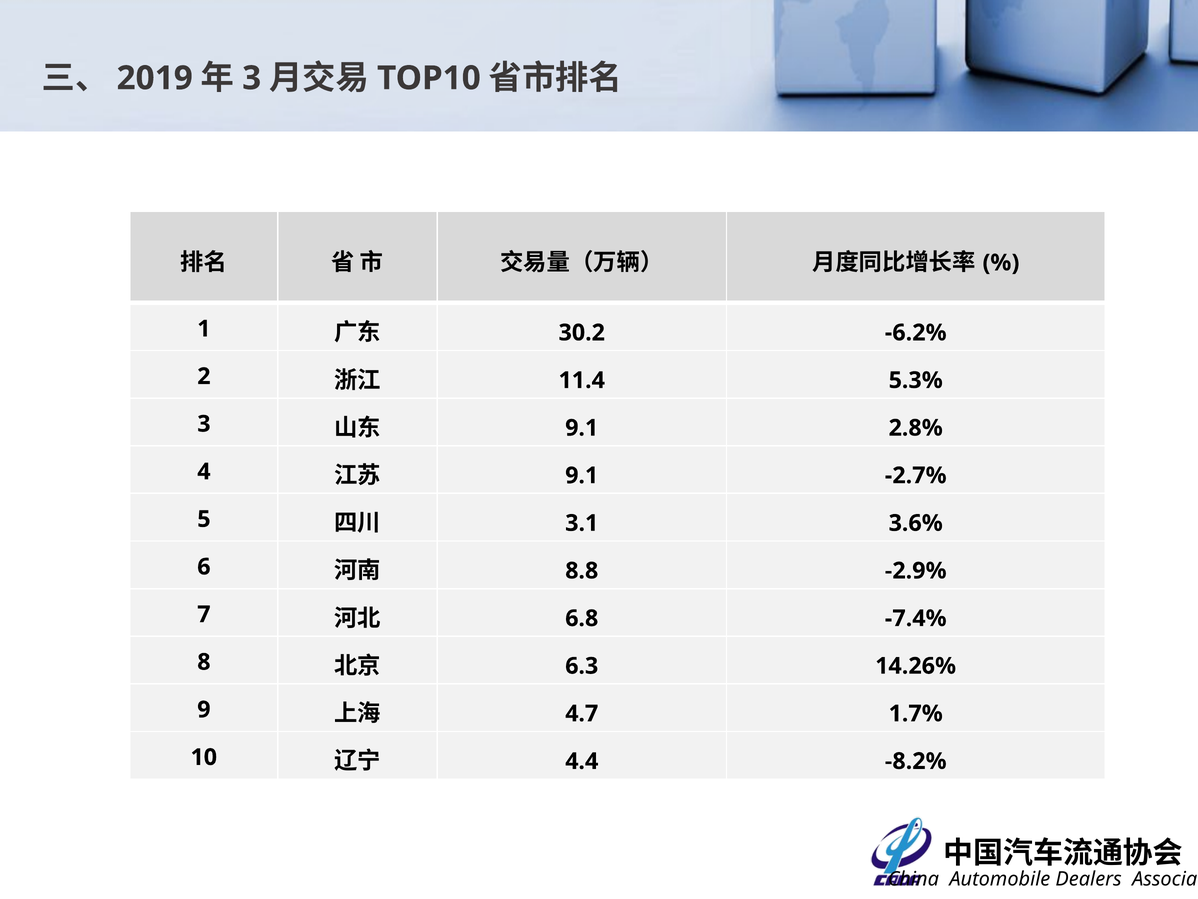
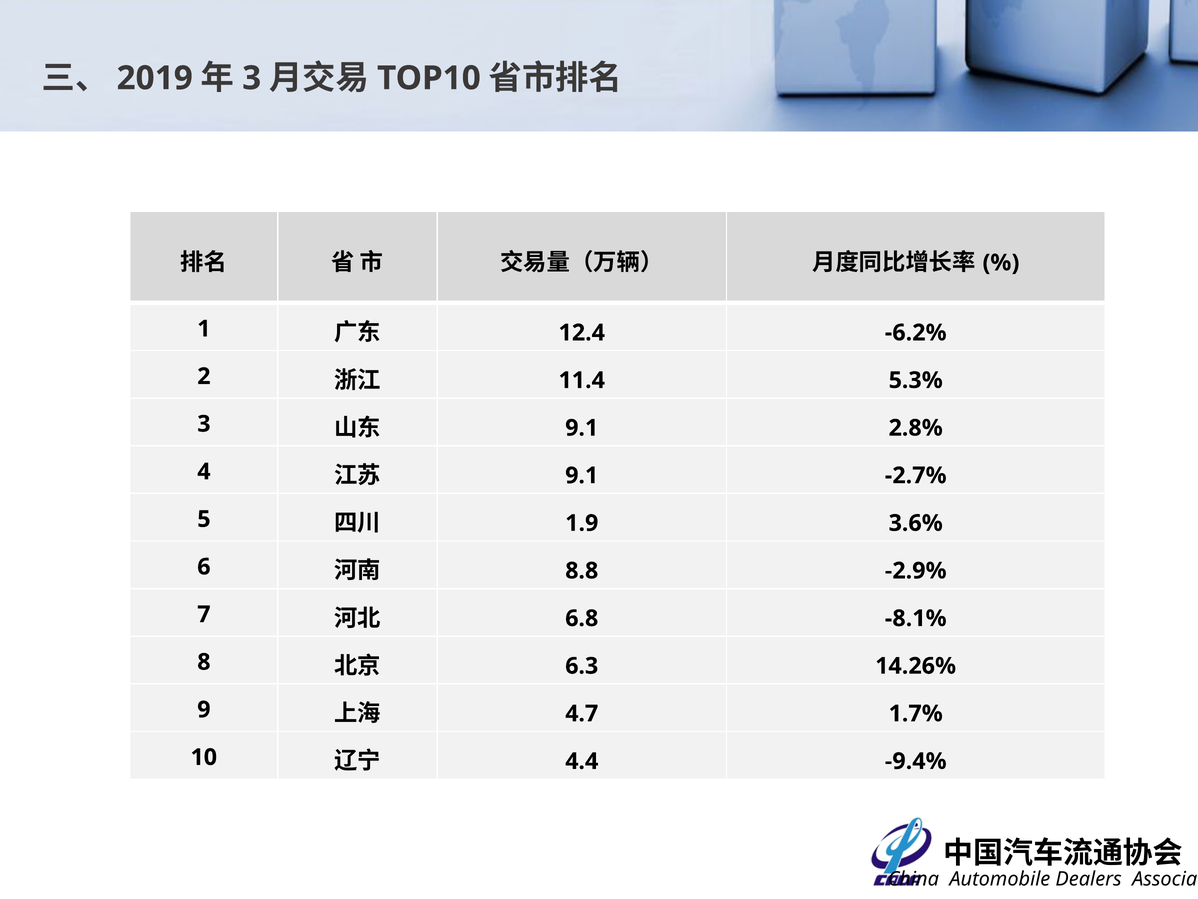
30.2: 30.2 -> 12.4
3.1: 3.1 -> 1.9
-7.4%: -7.4% -> -8.1%
-8.2%: -8.2% -> -9.4%
